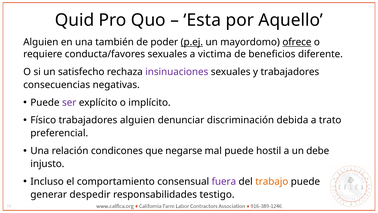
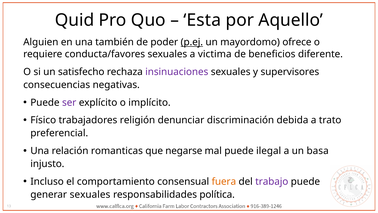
ofrece underline: present -> none
y trabajadores: trabajadores -> supervisores
trabajadores alguien: alguien -> religión
condicones: condicones -> romanticas
hostil: hostil -> ilegal
debe: debe -> basa
fuera colour: purple -> orange
trabajo colour: orange -> purple
generar despedir: despedir -> sexuales
testigo: testigo -> política
